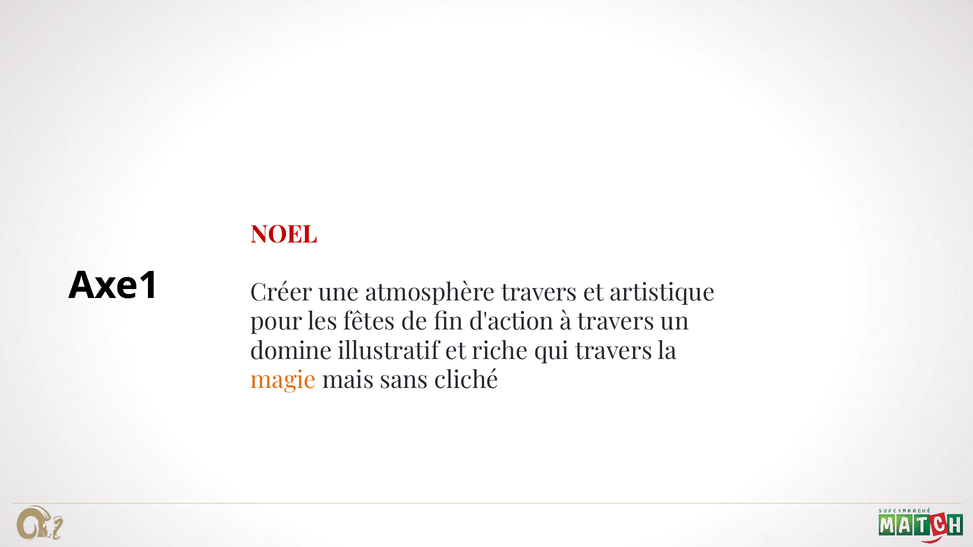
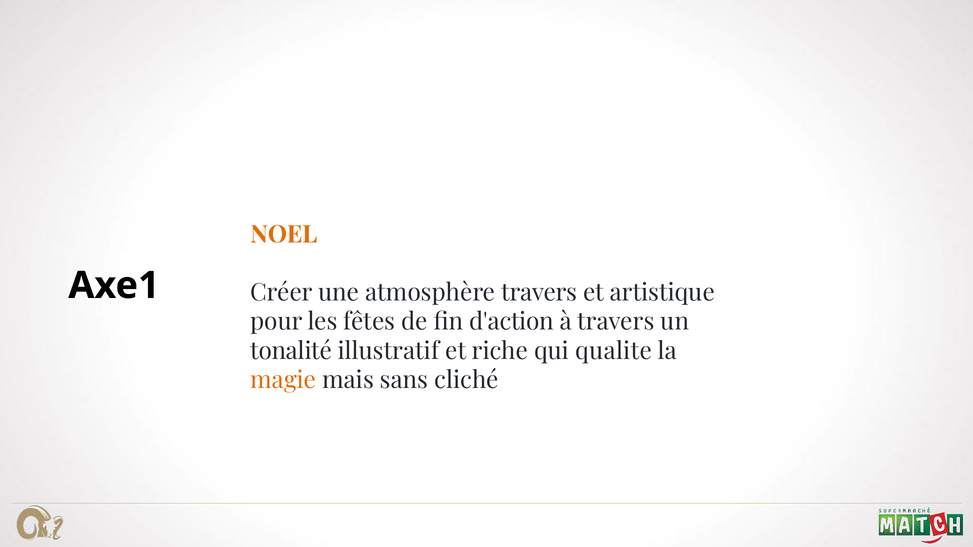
NOEL colour: red -> orange
domine: domine -> tonalité
qui travers: travers -> qualite
